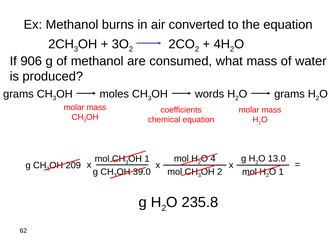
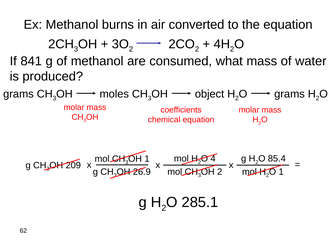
906: 906 -> 841
words: words -> object
13.0: 13.0 -> 85.4
39.0: 39.0 -> 26.9
235.8: 235.8 -> 285.1
